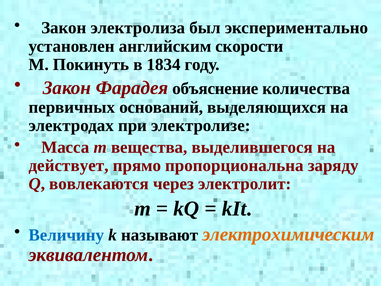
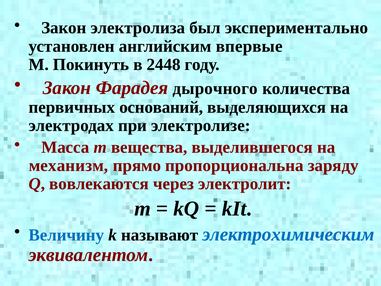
скорости: скорости -> впервые
1834: 1834 -> 2448
объяснение: объяснение -> дырочного
действует: действует -> механизм
электрохимическим colour: orange -> blue
